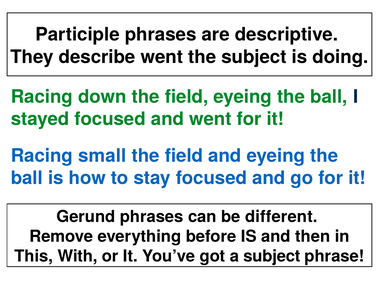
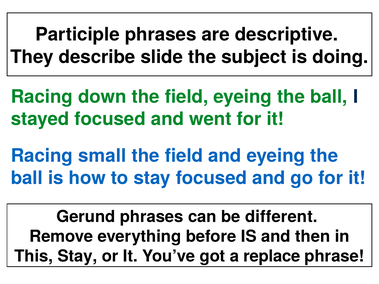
describe went: went -> slide
This With: With -> Stay
a subject: subject -> replace
